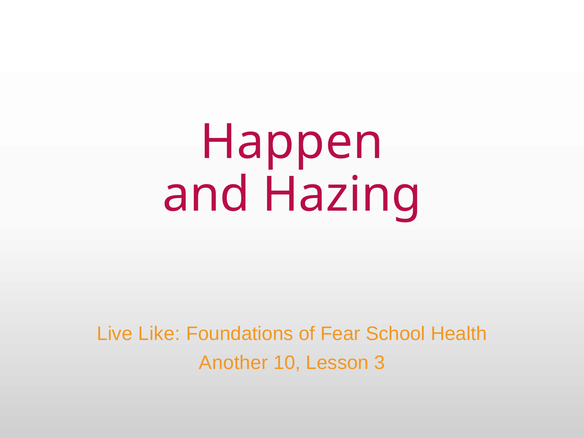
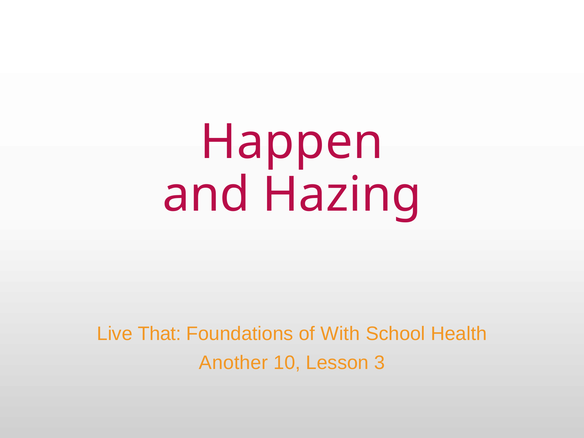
Like: Like -> That
Fear: Fear -> With
